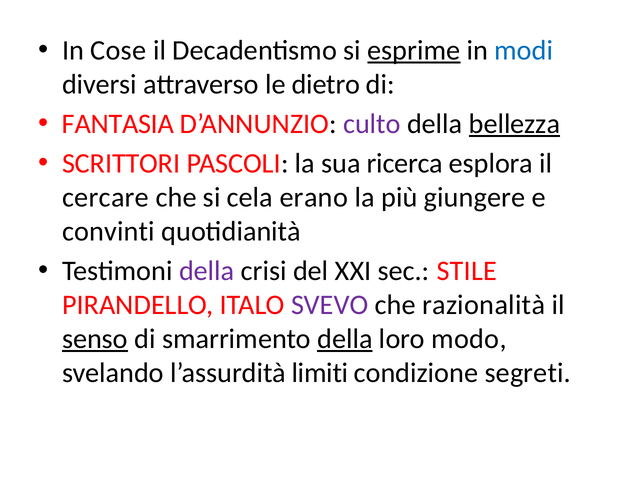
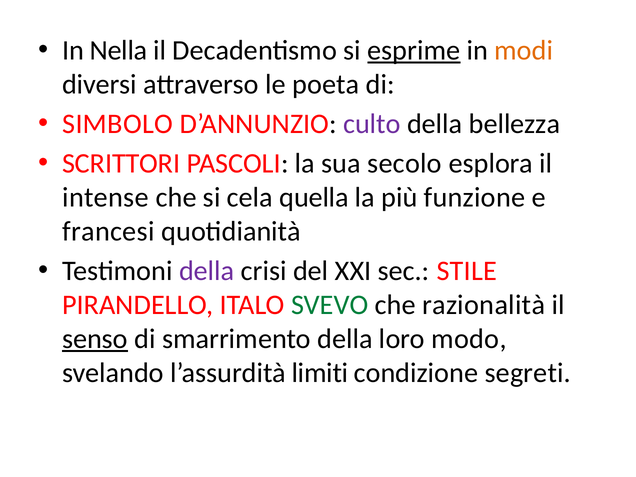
Cose: Cose -> Nella
modi colour: blue -> orange
dietro: dietro -> poeta
FANTASIA: FANTASIA -> SIMBOLO
bellezza underline: present -> none
ricerca: ricerca -> secolo
cercare: cercare -> intense
erano: erano -> quella
giungere: giungere -> funzione
convinti: convinti -> francesi
SVEVO colour: purple -> green
della at (345, 339) underline: present -> none
